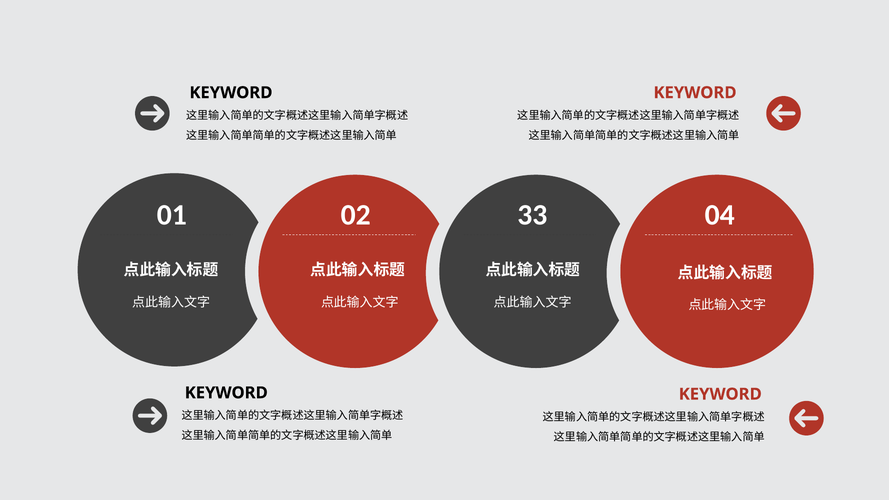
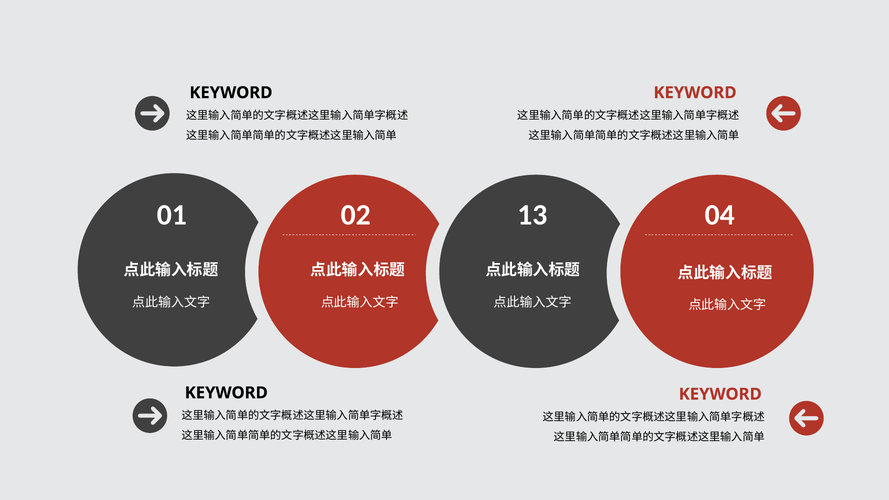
33: 33 -> 13
